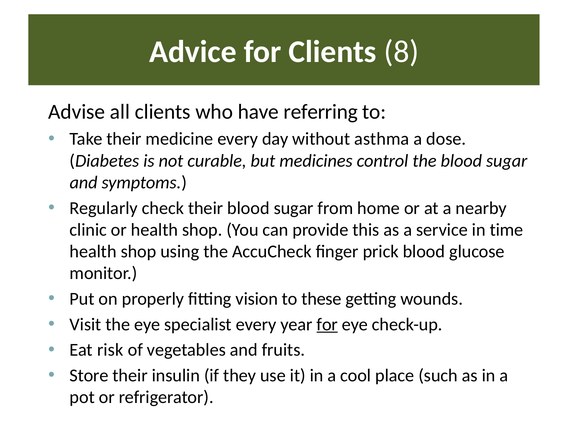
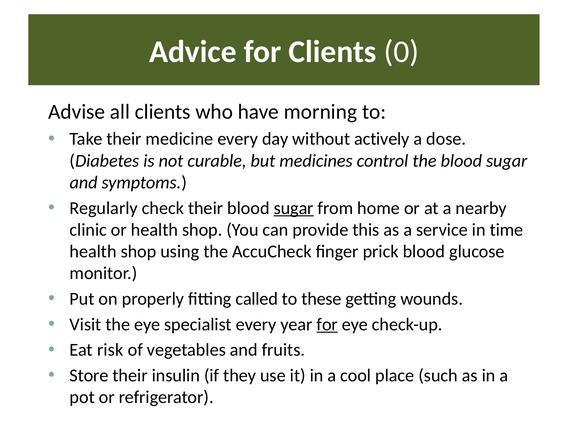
8: 8 -> 0
referring: referring -> morning
asthma: asthma -> actively
sugar at (294, 208) underline: none -> present
vision: vision -> called
